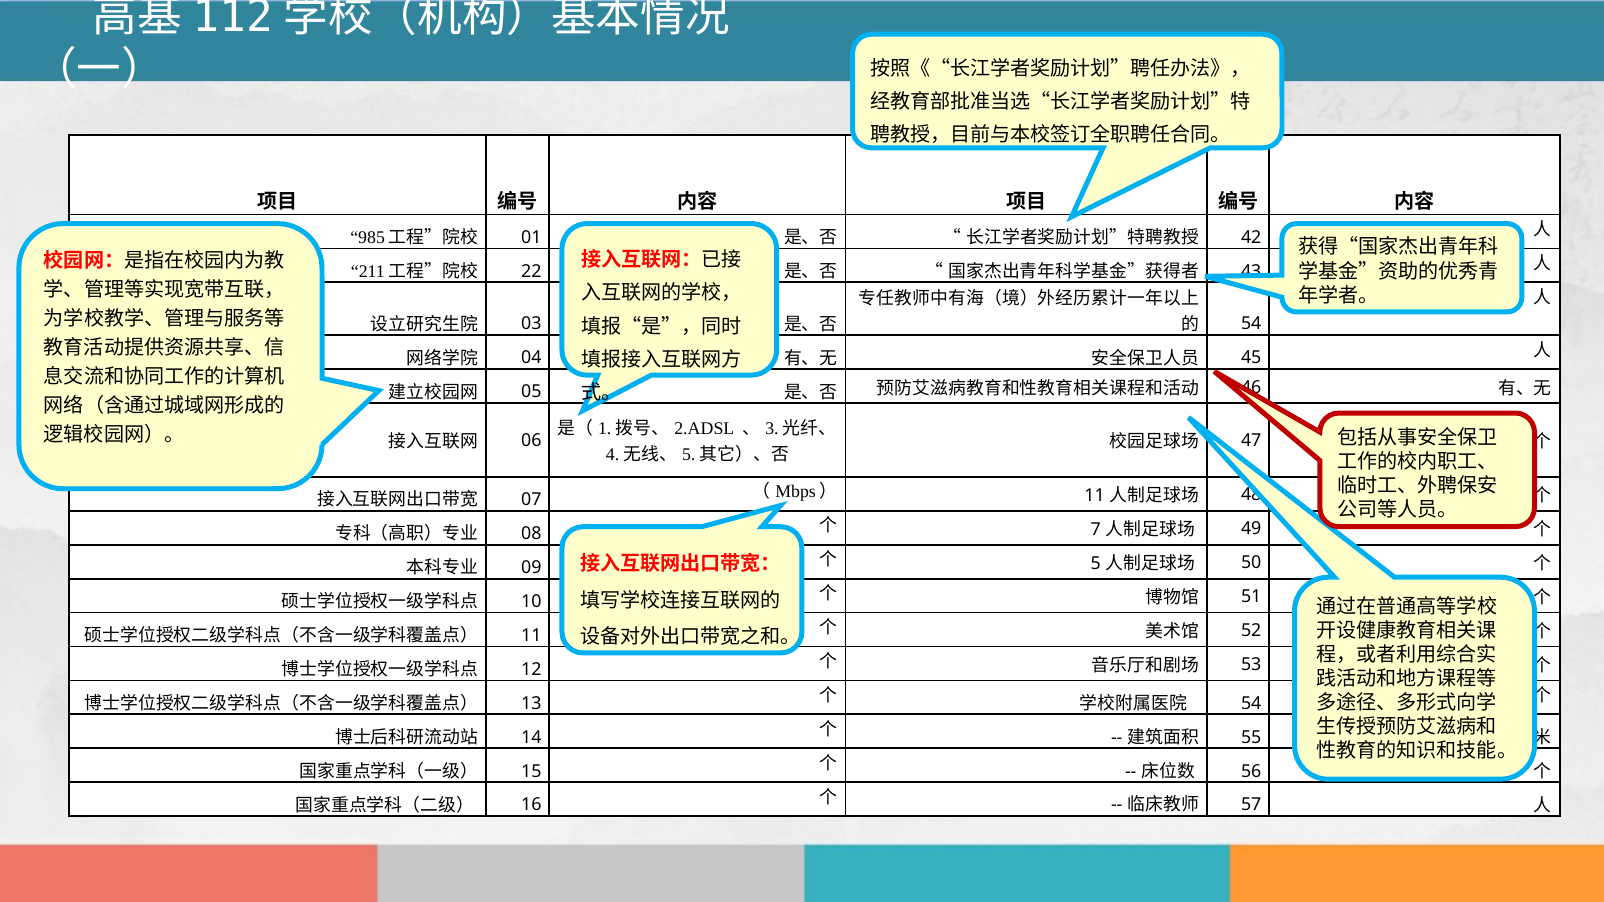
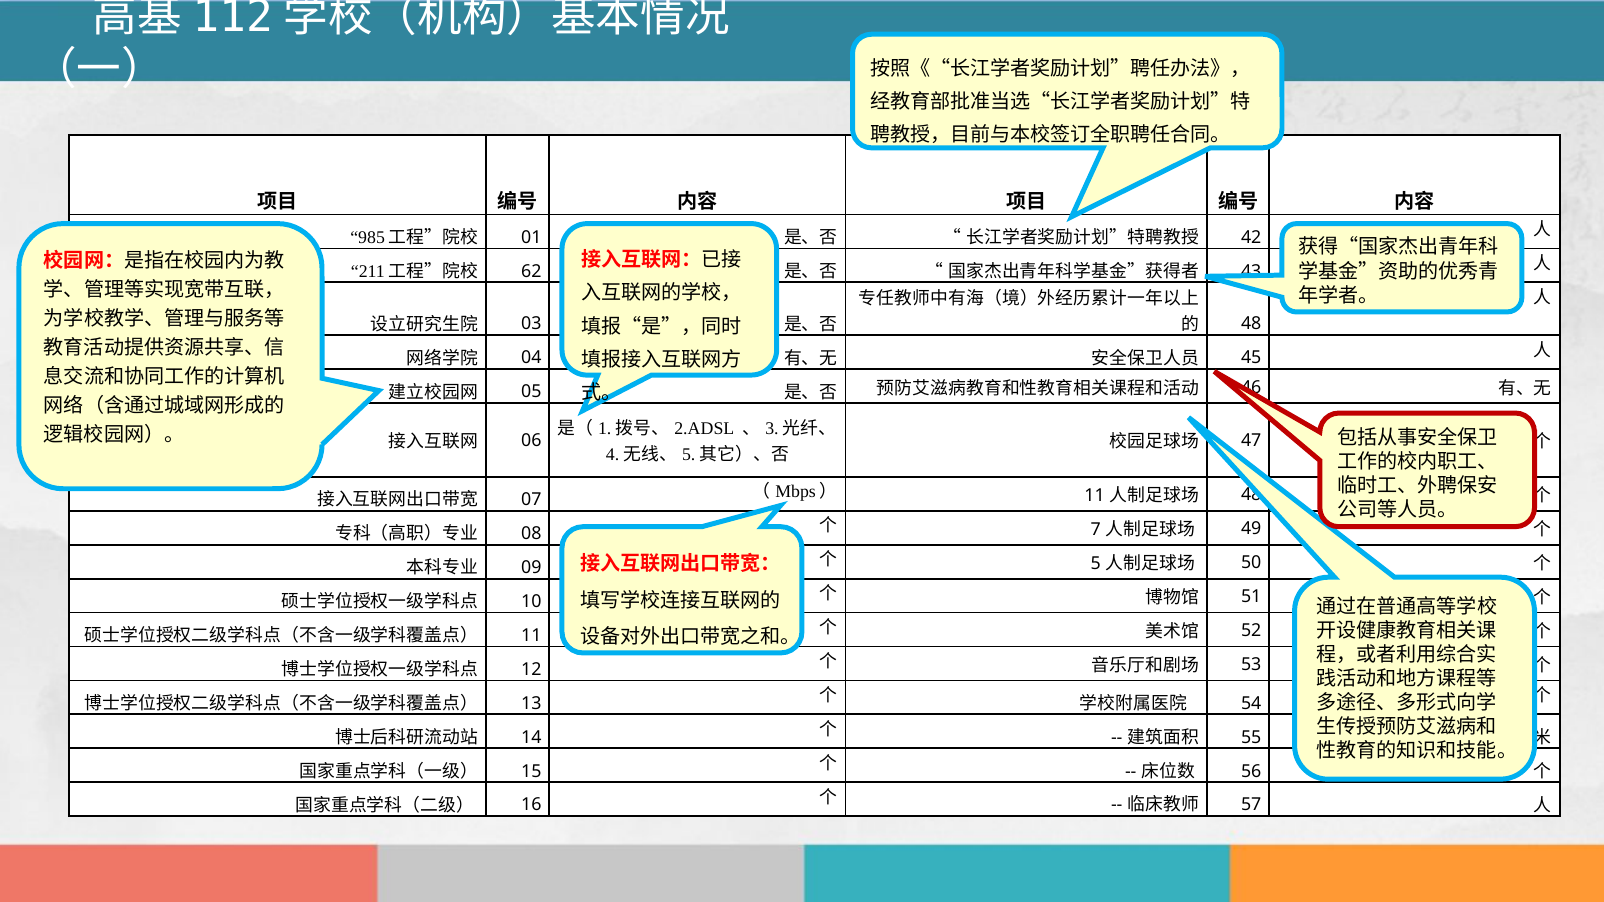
22: 22 -> 62
54 at (1251, 324): 54 -> 48
